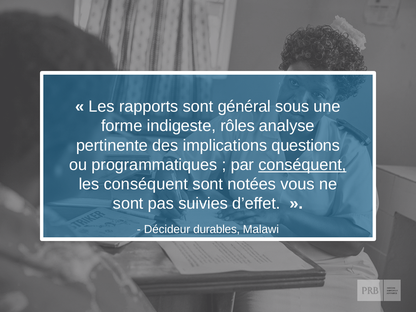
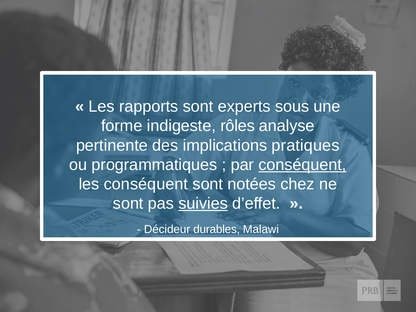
général: général -> experts
questions: questions -> pratiques
vous: vous -> chez
suivies underline: none -> present
